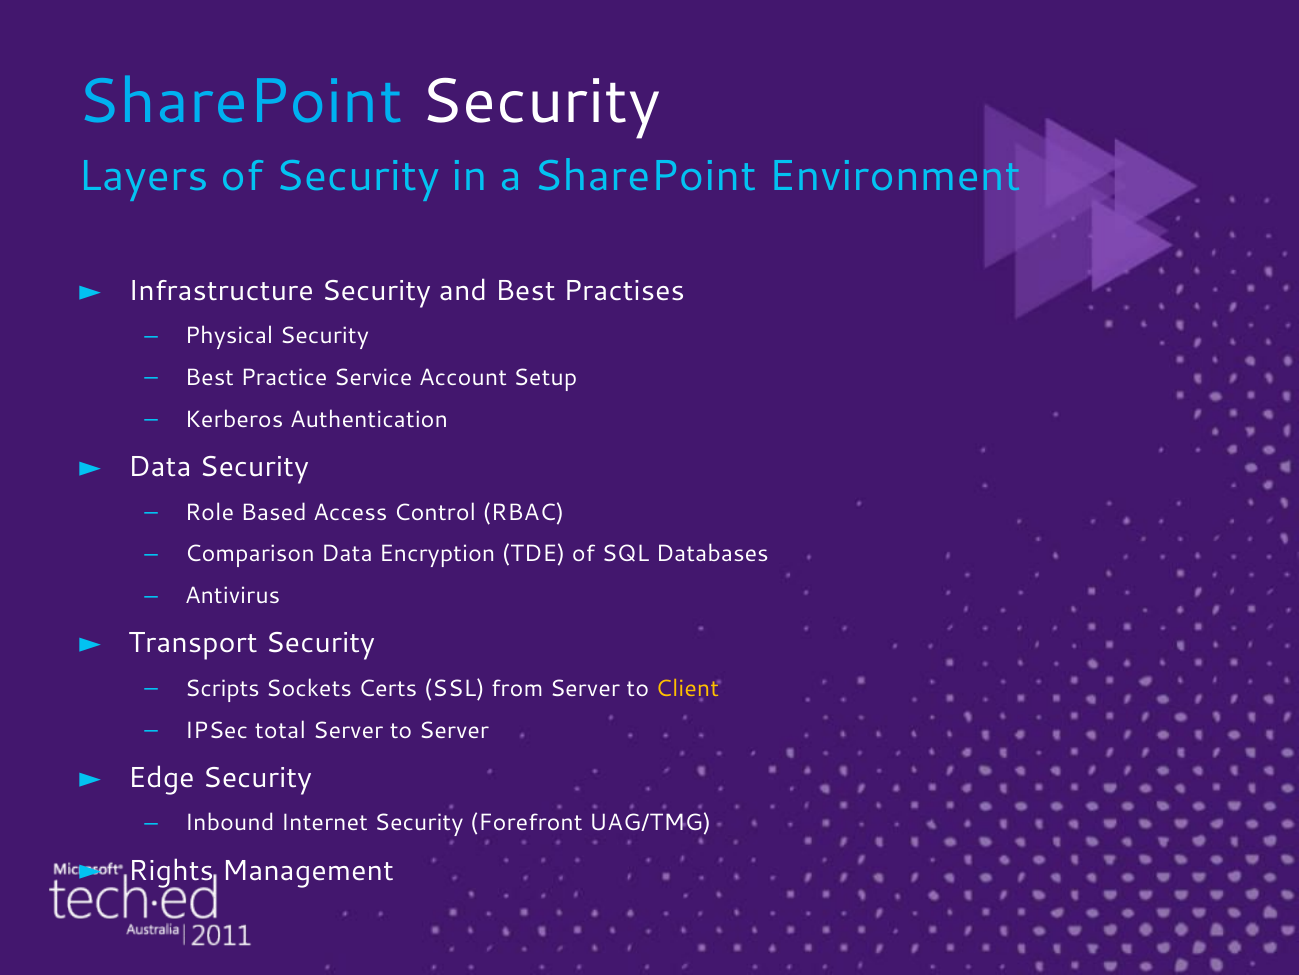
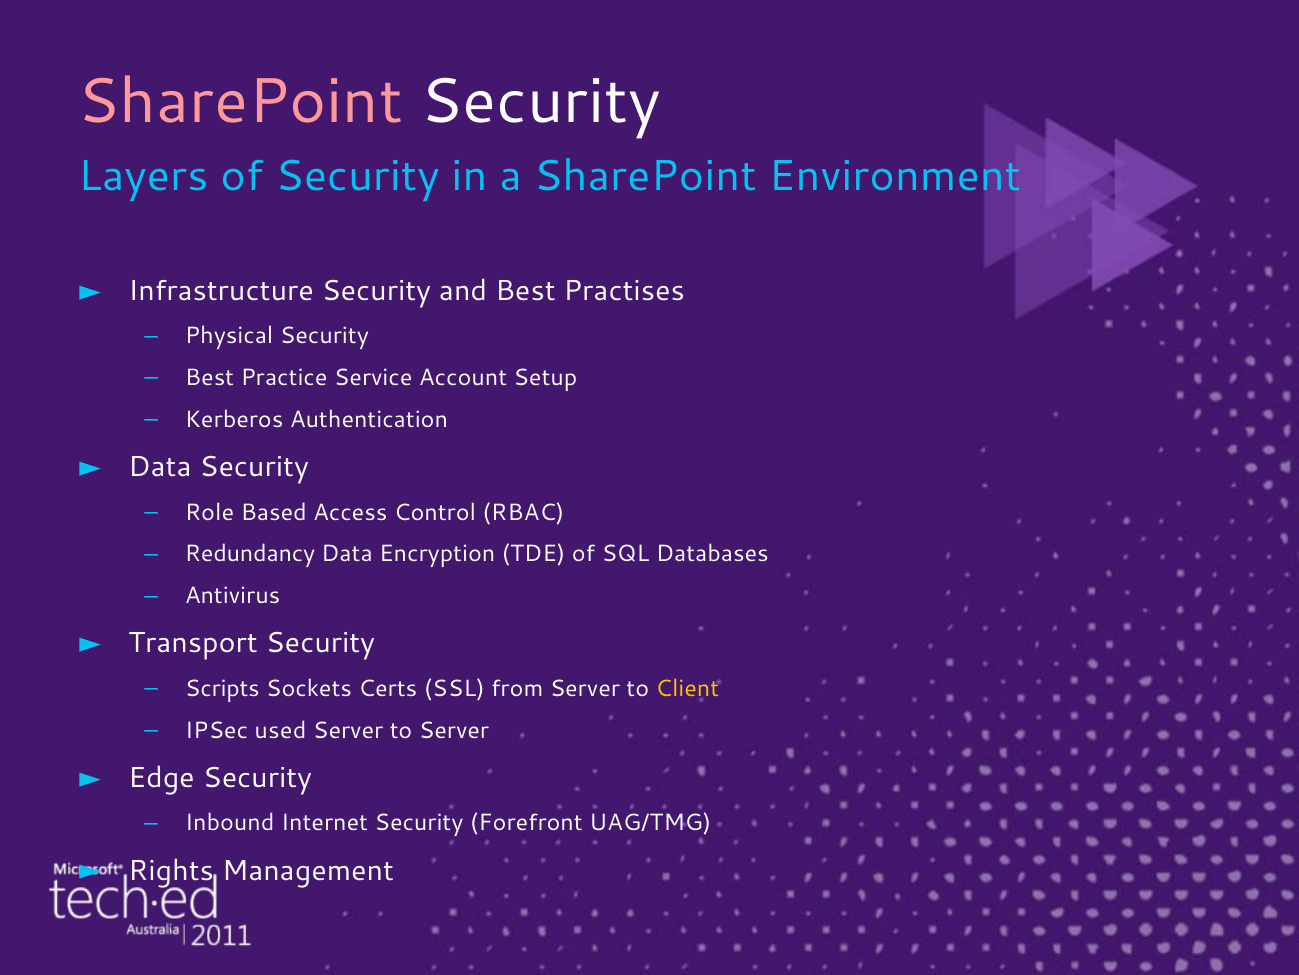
SharePoint at (241, 102) colour: light blue -> pink
Comparison: Comparison -> Redundancy
total: total -> used
